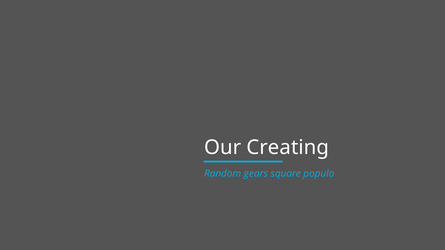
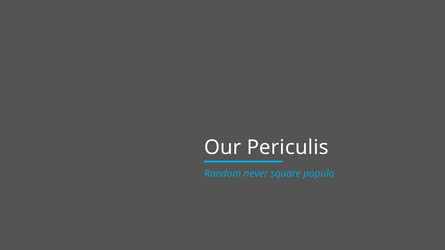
Creating: Creating -> Periculis
gears: gears -> never
